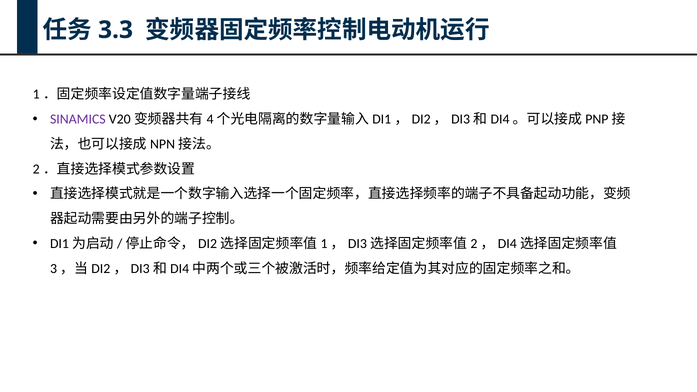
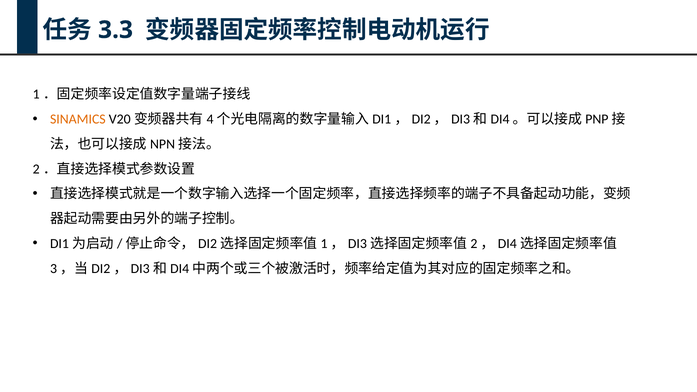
SINAMICS colour: purple -> orange
